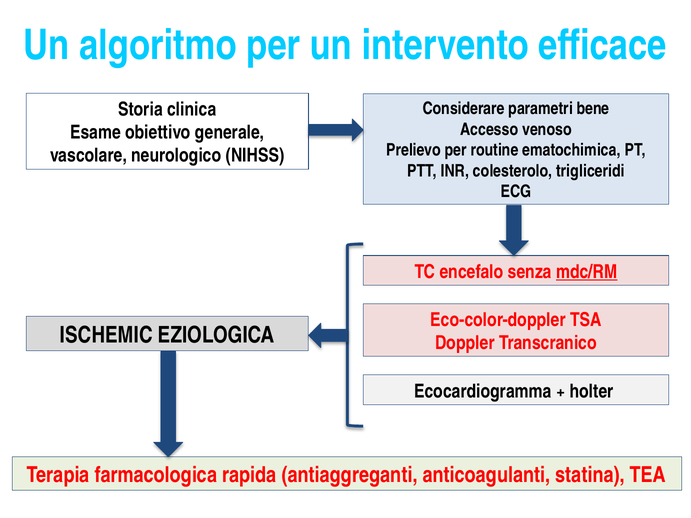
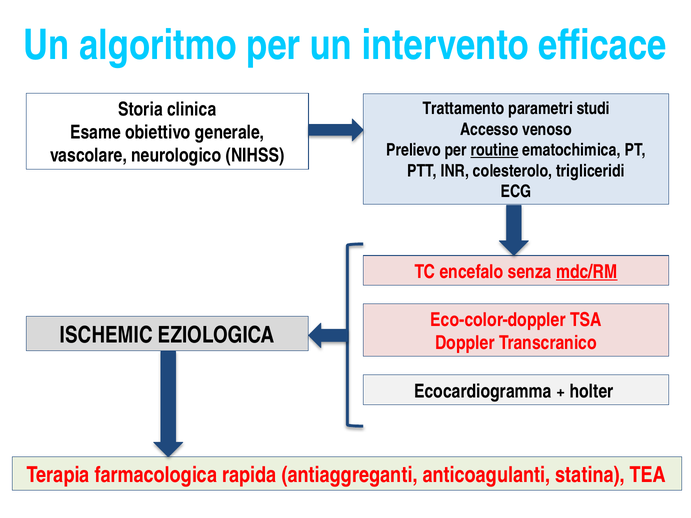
Considerare: Considerare -> Trattamento
bene: bene -> studi
routine underline: none -> present
